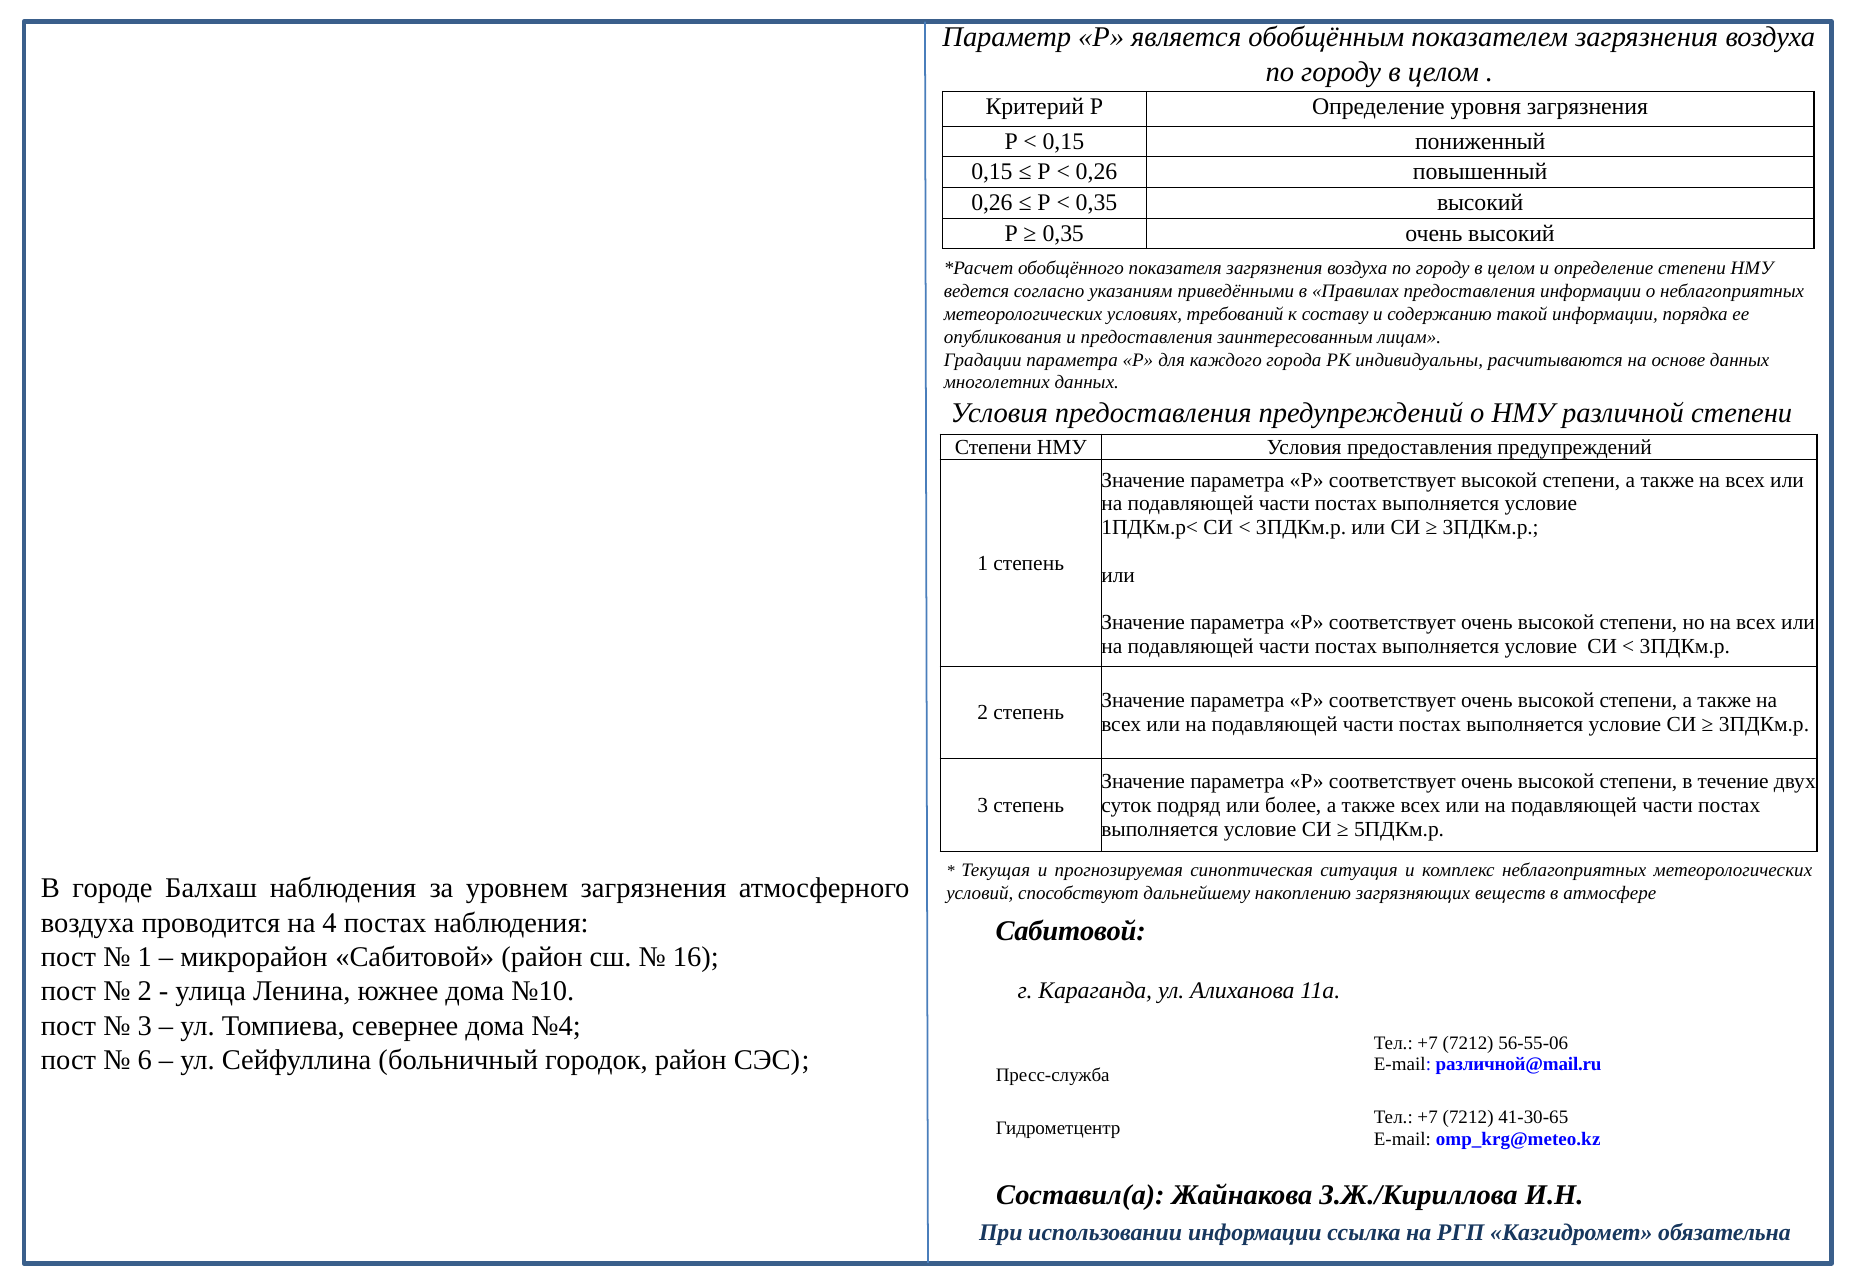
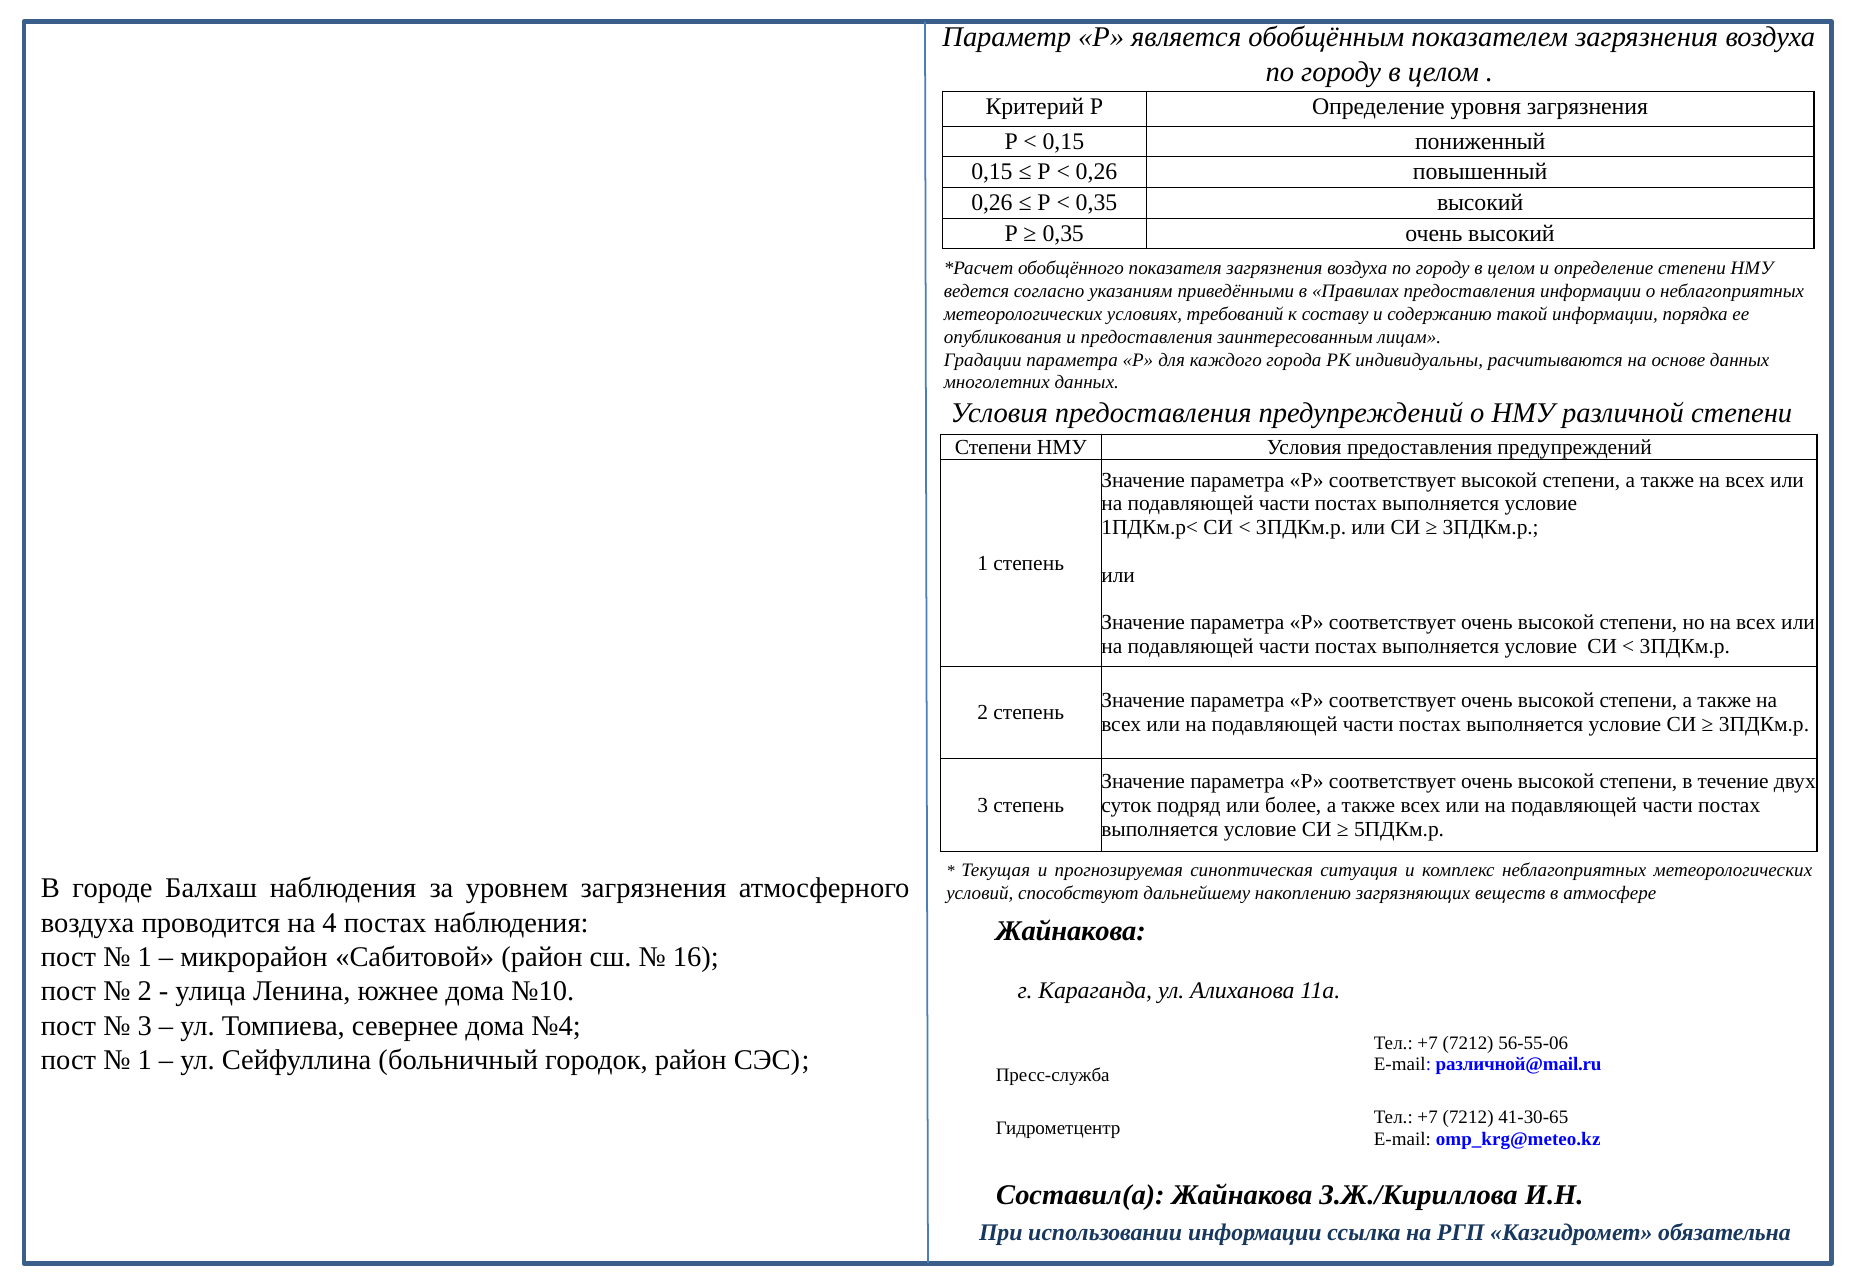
Сабитовой at (1071, 931): Сабитовой -> Жайнакова
6 at (145, 1060): 6 -> 1
